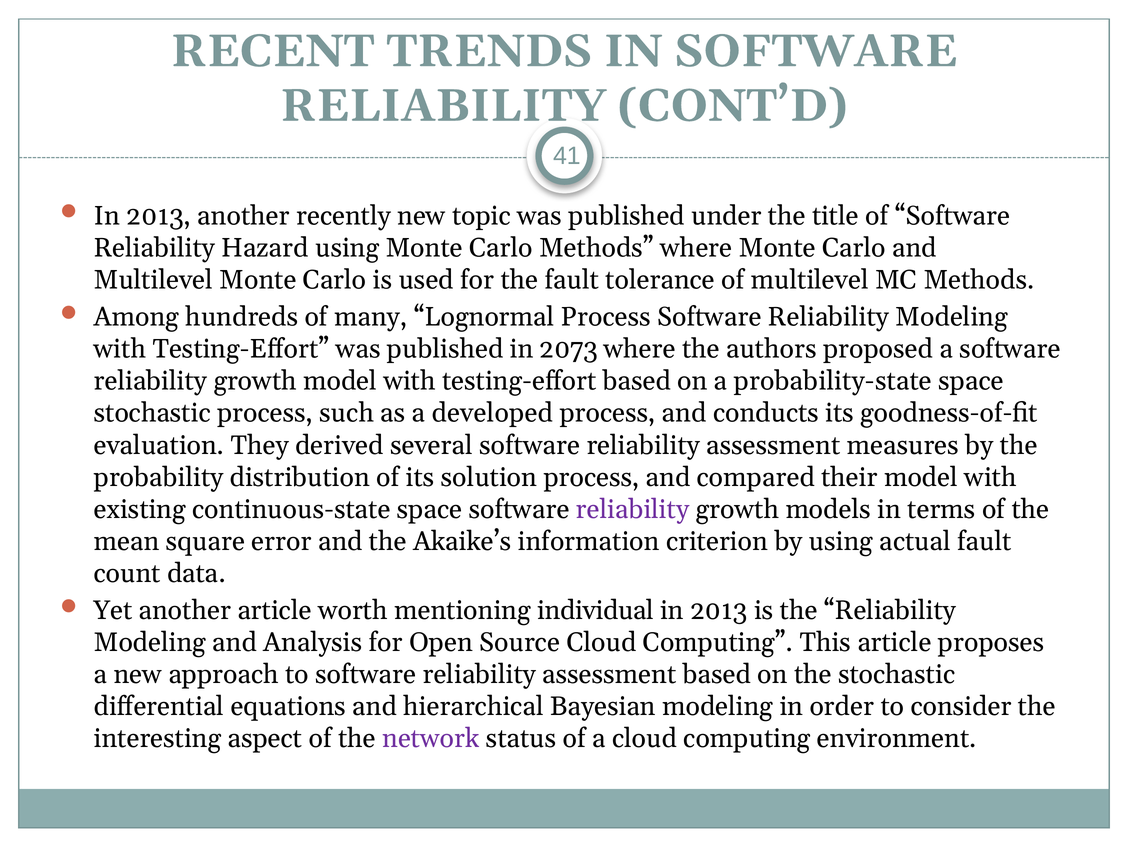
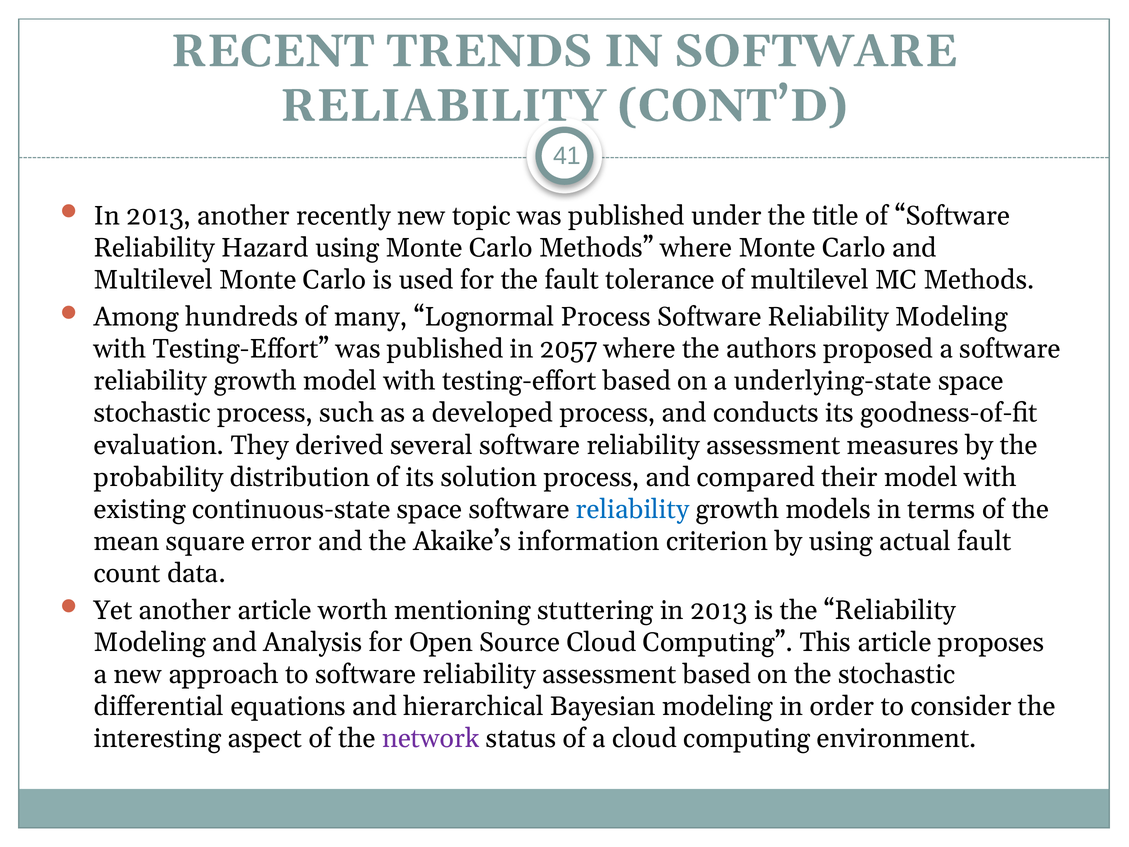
2073: 2073 -> 2057
probability-state: probability-state -> underlying-state
reliability at (632, 509) colour: purple -> blue
individual: individual -> stuttering
